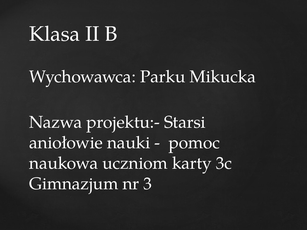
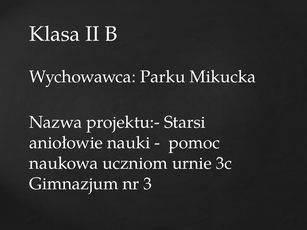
karty: karty -> urnie
